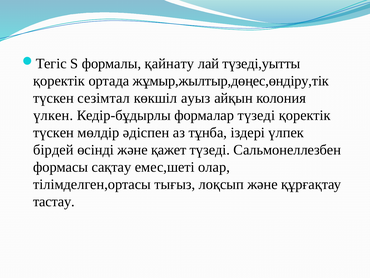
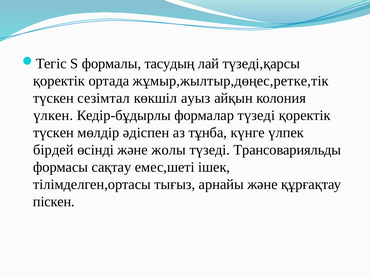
қайнату: қайнату -> тасудың
түзеді,уытты: түзеді,уытты -> түзеді,қарсы
жұмыр,жылтыр,дөңес,өндіру,тік: жұмыр,жылтыр,дөңес,өндіру,тік -> жұмыр,жылтыр,дөңес,ретке,тік
іздері: іздері -> күнге
қажет: қажет -> жолы
Сальмонеллезбен: Сальмонеллезбен -> Трансоварияльды
олар: олар -> ішек
лоқсып: лоқсып -> арнайы
тастау: тастау -> піскен
